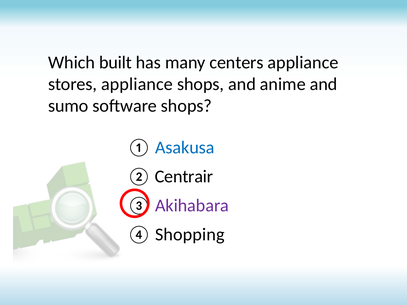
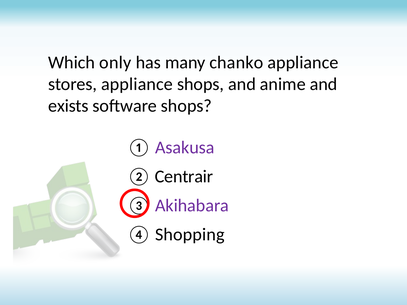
built: built -> only
centers: centers -> chanko
sumo: sumo -> exists
Asakusa colour: blue -> purple
